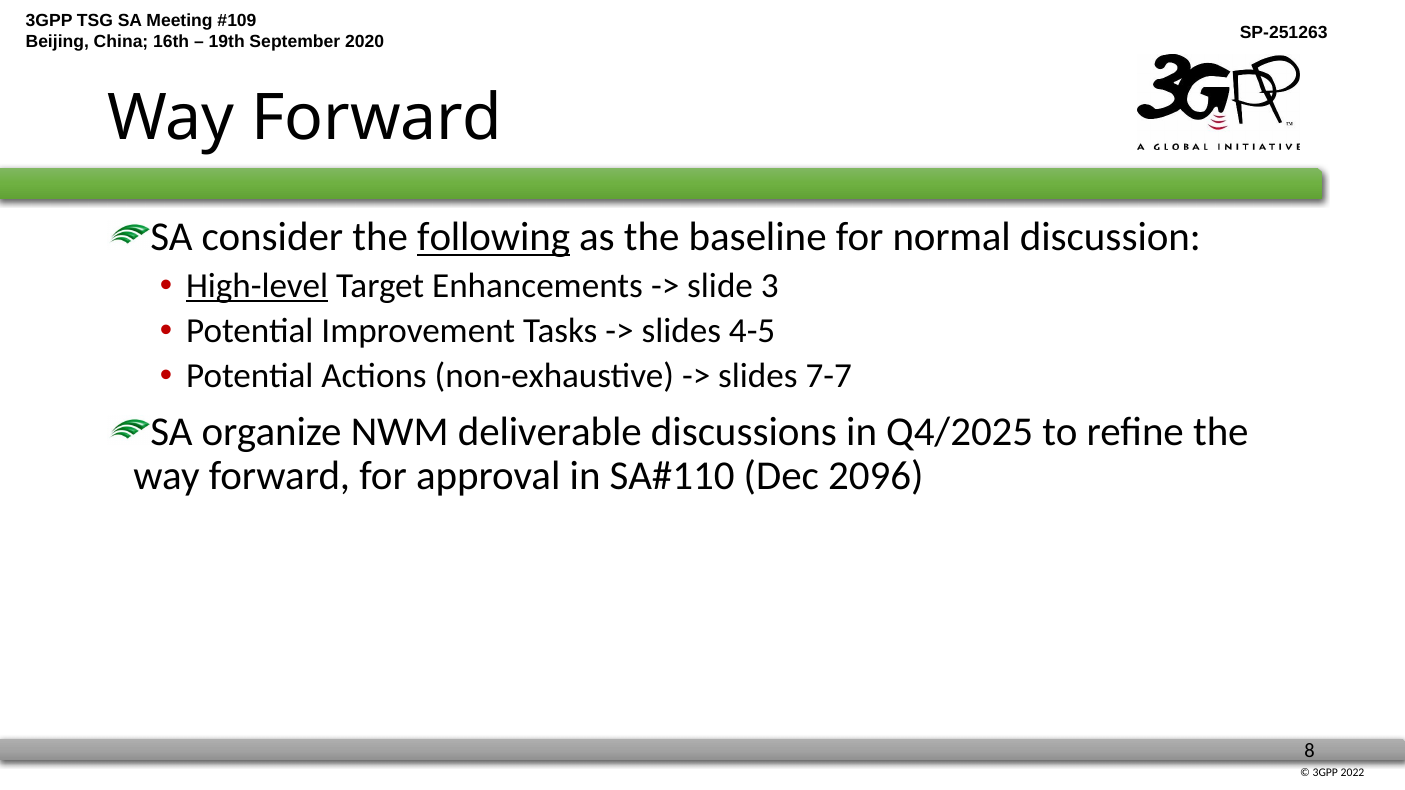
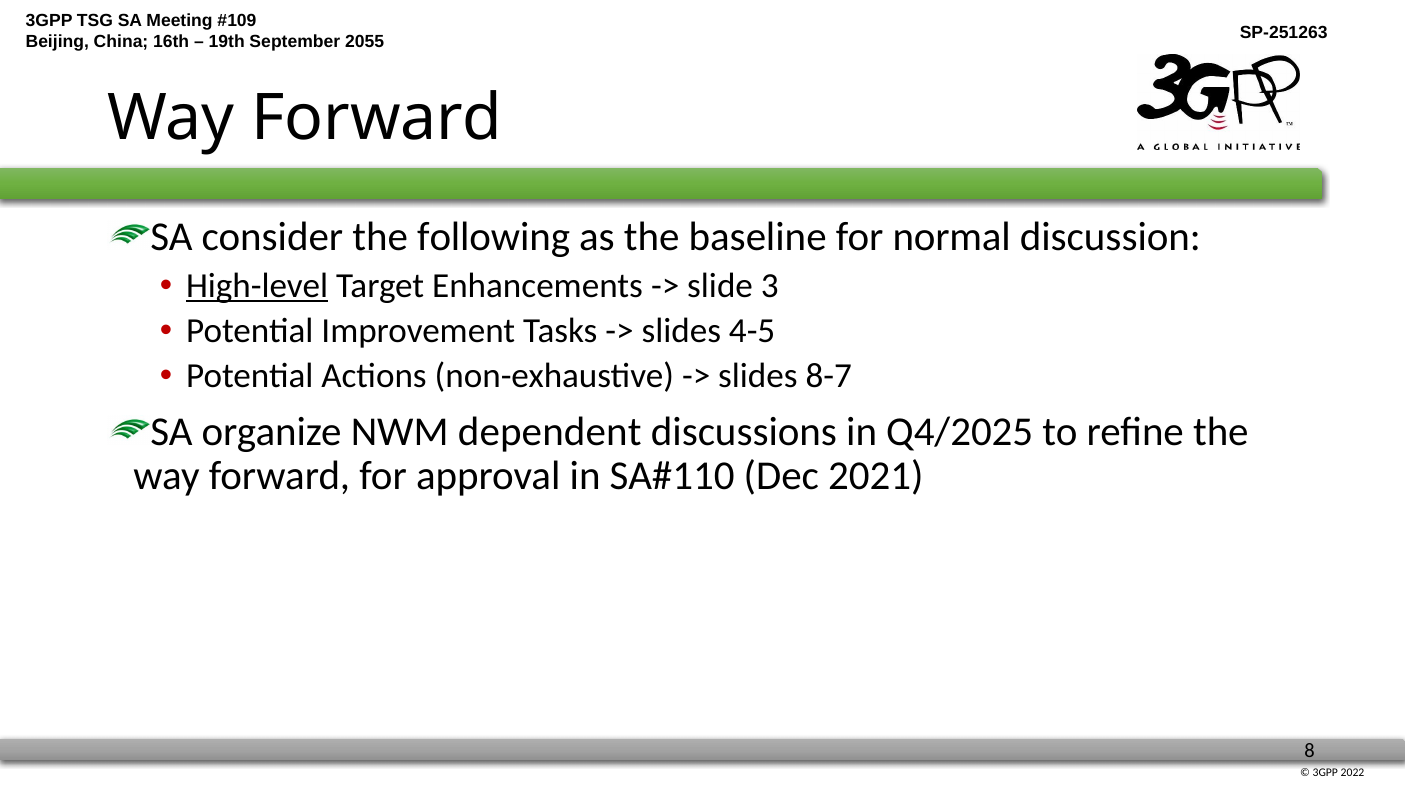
2020: 2020 -> 2055
following underline: present -> none
7-7: 7-7 -> 8-7
deliverable: deliverable -> dependent
2096: 2096 -> 2021
